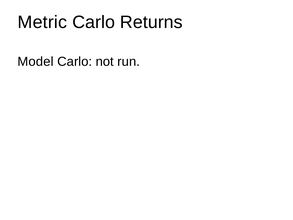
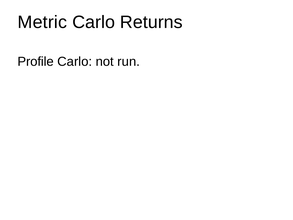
Model: Model -> Profile
